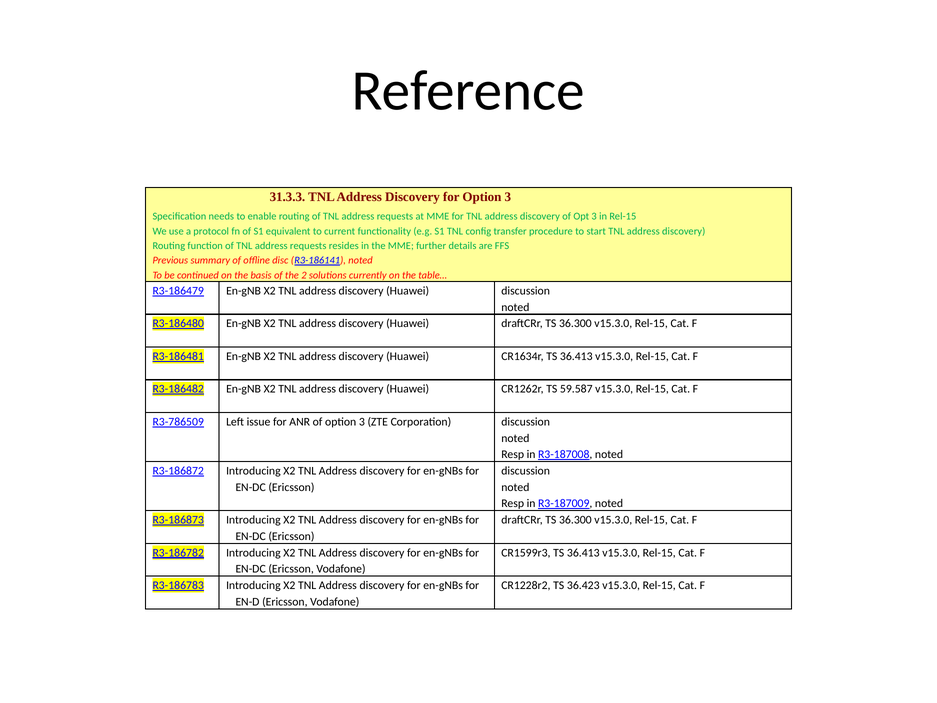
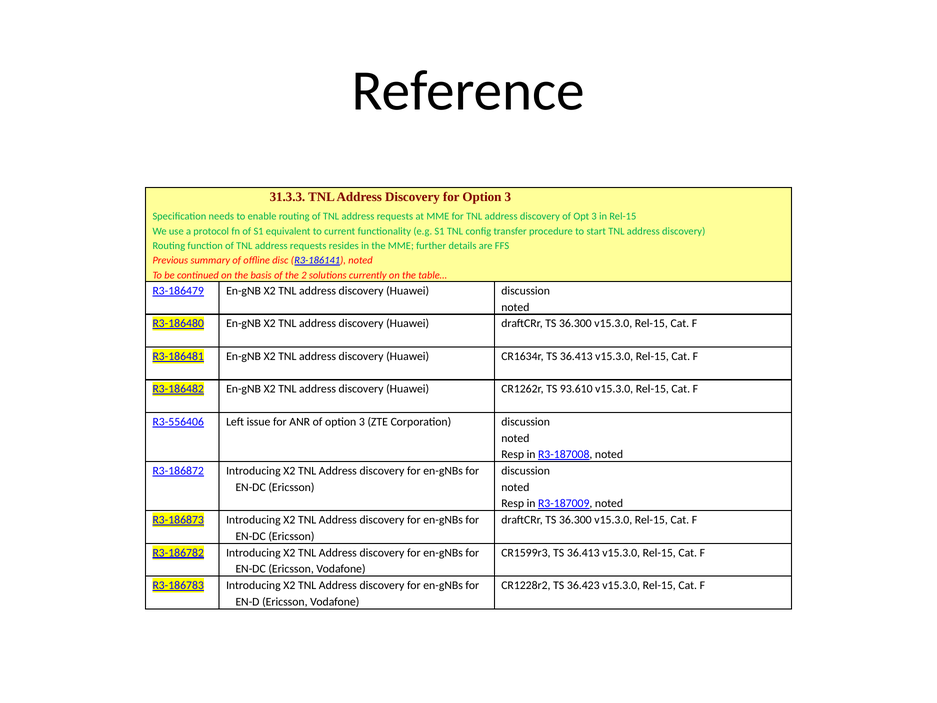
59.587: 59.587 -> 93.610
R3-786509: R3-786509 -> R3-556406
